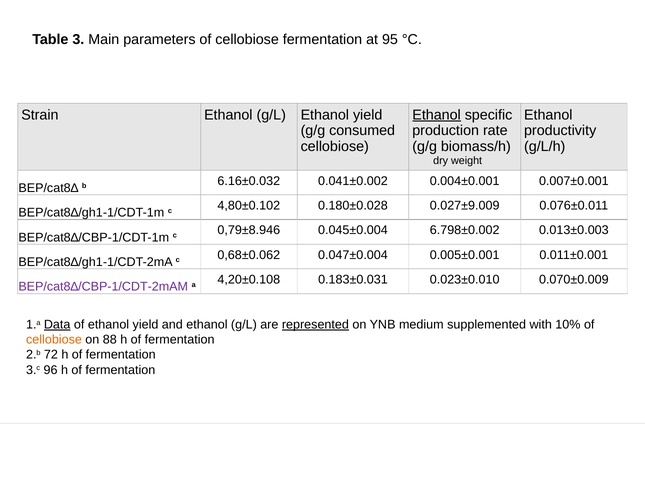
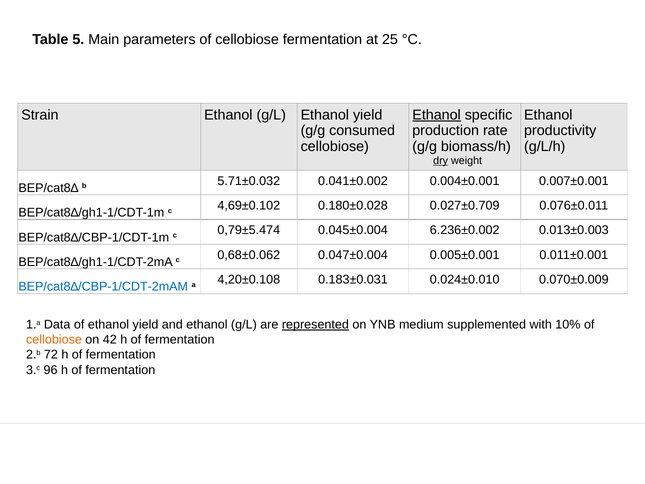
3: 3 -> 5
95: 95 -> 25
dry underline: none -> present
6.16±0.032: 6.16±0.032 -> 5.71±0.032
4,80±0.102: 4,80±0.102 -> 4,69±0.102
0.027±9.009: 0.027±9.009 -> 0.027±0.709
0,79±8.946: 0,79±8.946 -> 0,79±5.474
6.798±0.002: 6.798±0.002 -> 6.236±0.002
BEP/cat8∆/CBP-1/CDT-2mAM colour: purple -> blue
0.023±0.010: 0.023±0.010 -> 0.024±0.010
Data underline: present -> none
88: 88 -> 42
